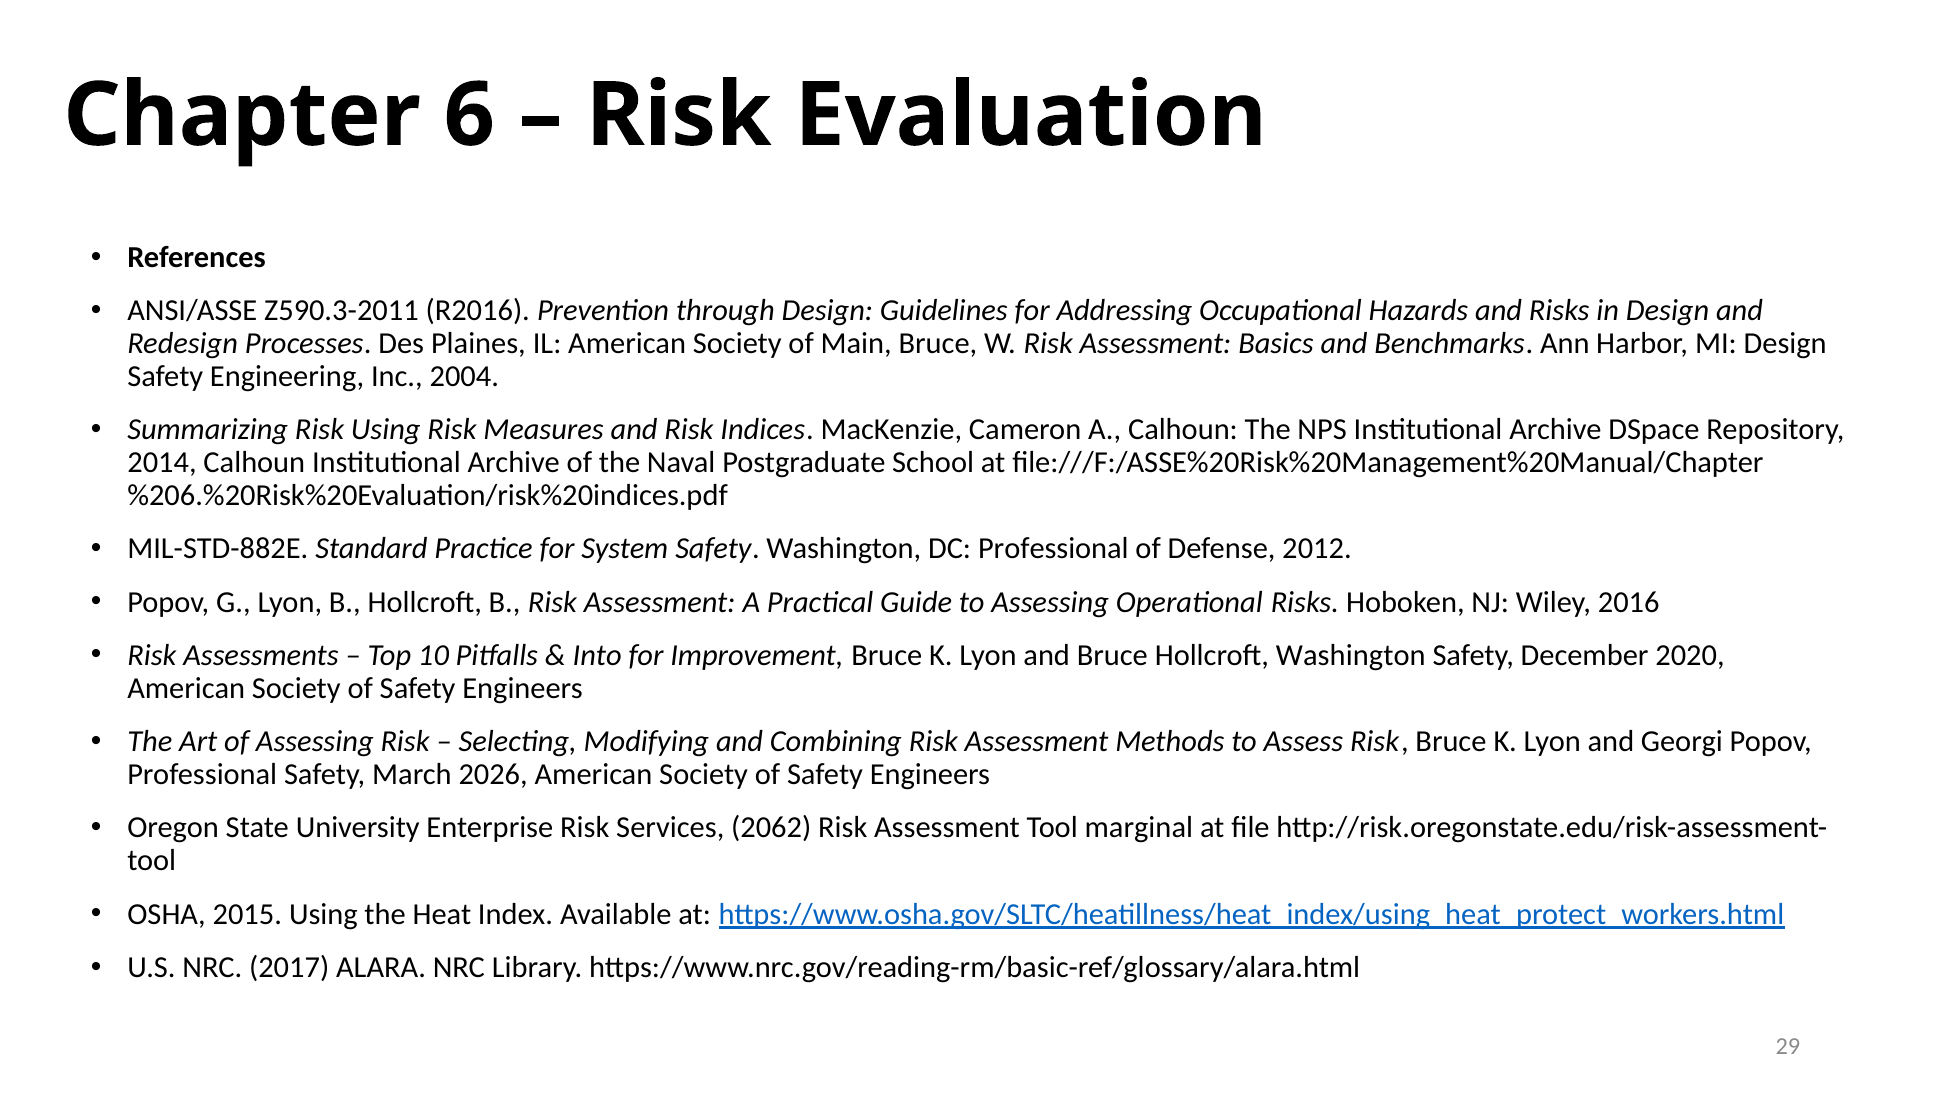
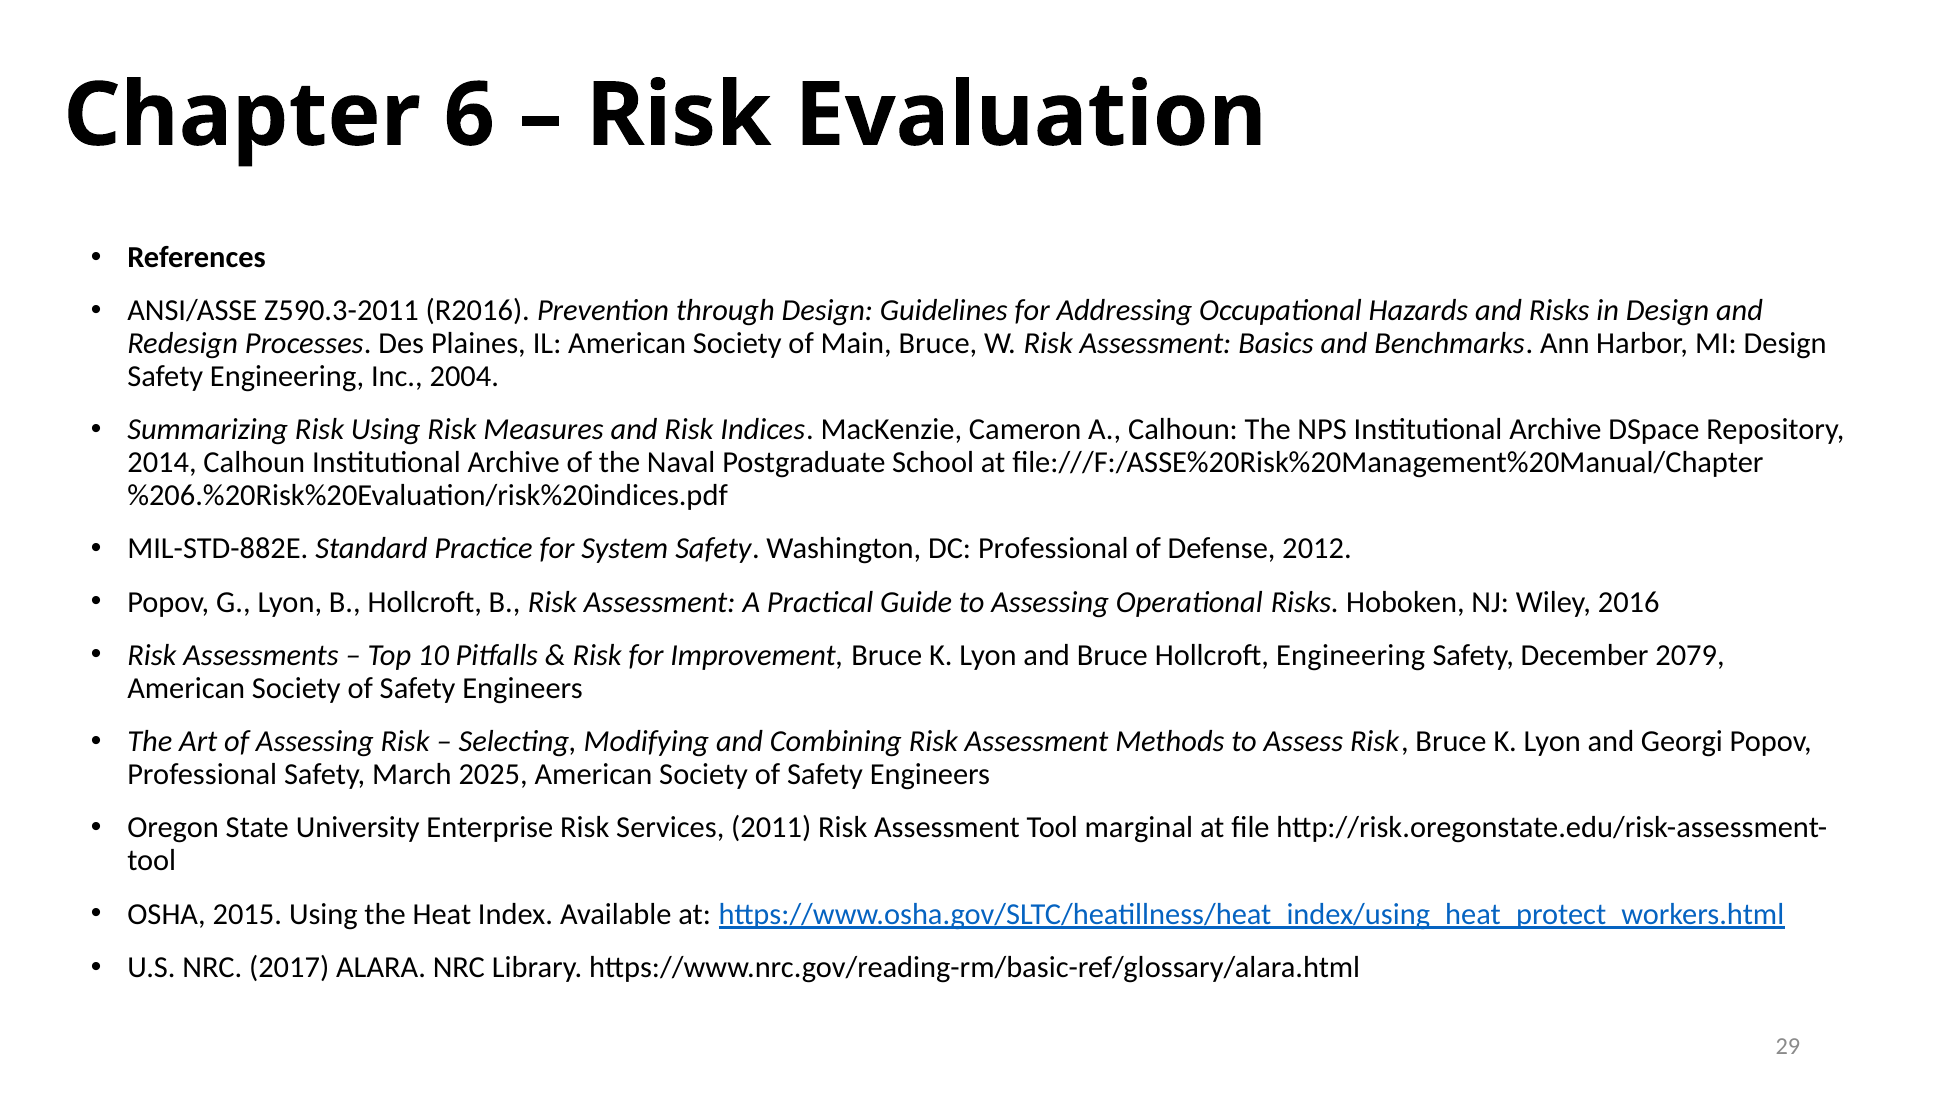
Into at (597, 656): Into -> Risk
Hollcroft Washington: Washington -> Engineering
2020: 2020 -> 2079
2026: 2026 -> 2025
2062: 2062 -> 2011
